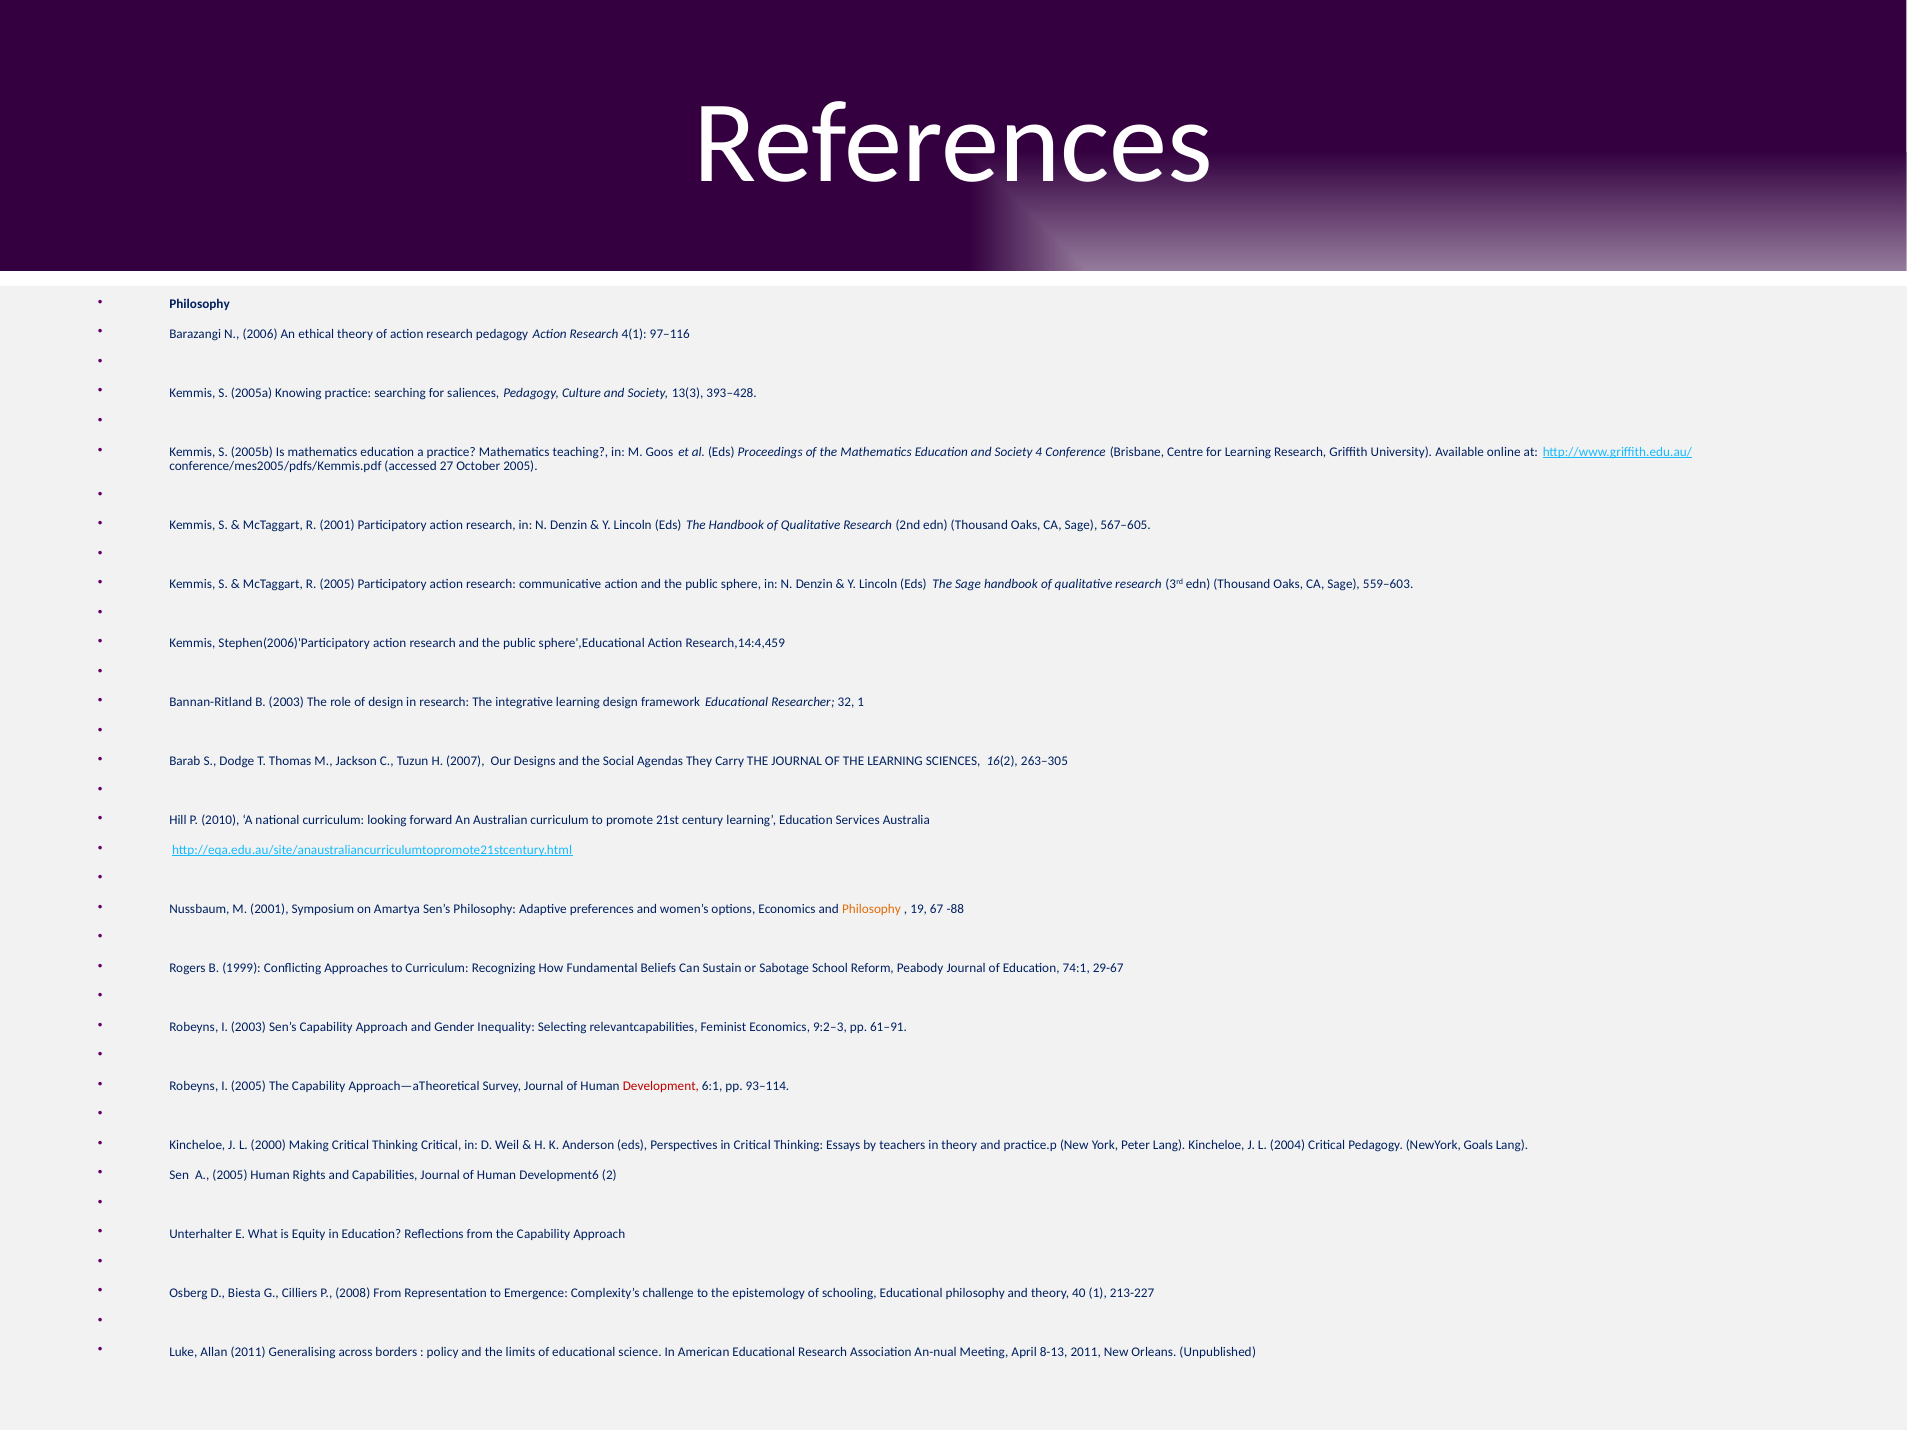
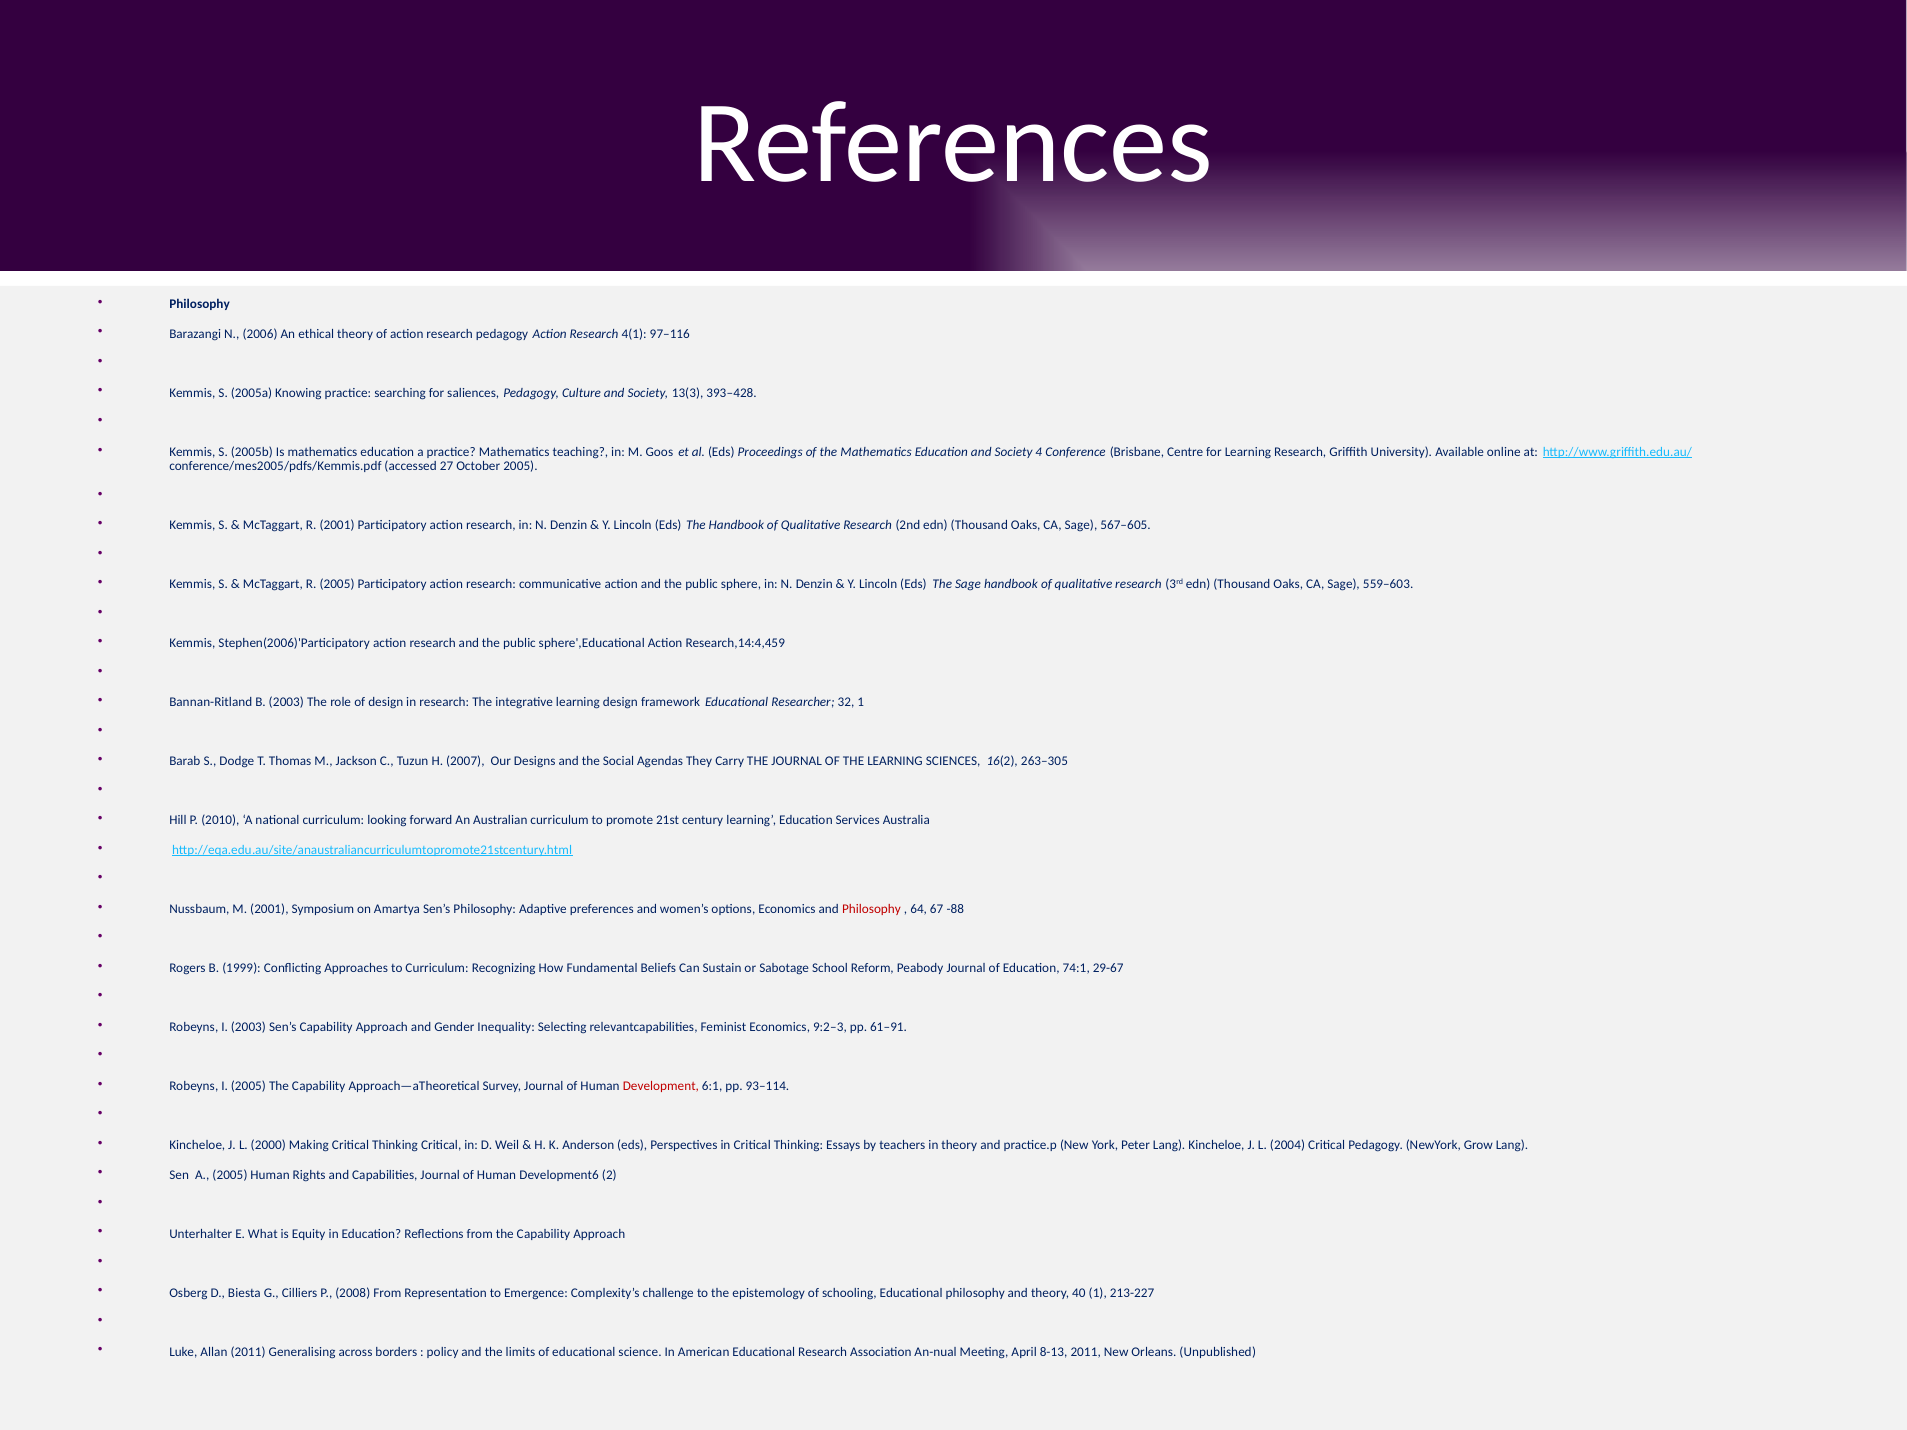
Philosophy at (871, 909) colour: orange -> red
19: 19 -> 64
Goals: Goals -> Grow
